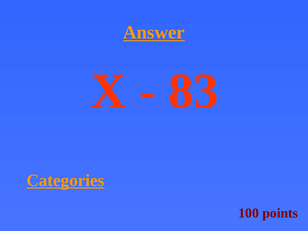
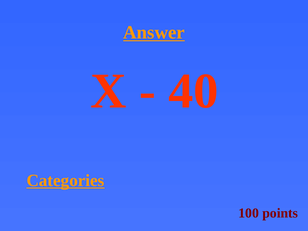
83: 83 -> 40
